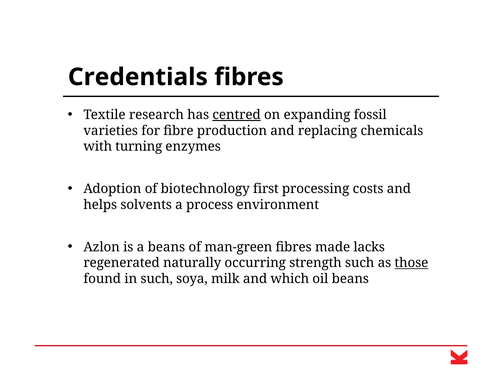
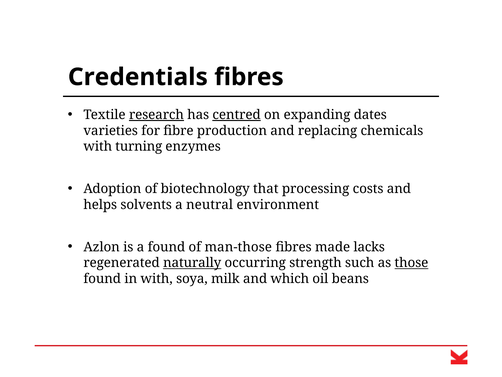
research underline: none -> present
fossil: fossil -> dates
first: first -> that
process: process -> neutral
a beans: beans -> found
man-green: man-green -> man-those
naturally underline: none -> present
in such: such -> with
